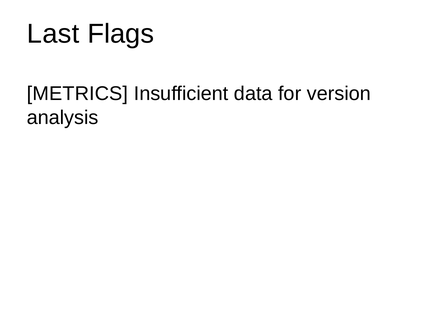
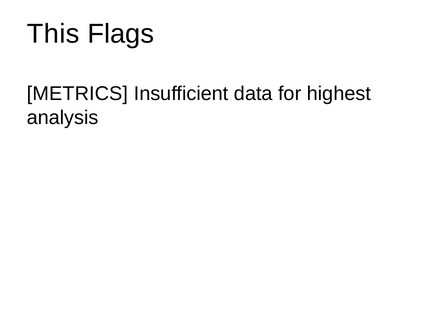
Last: Last -> This
version: version -> highest
